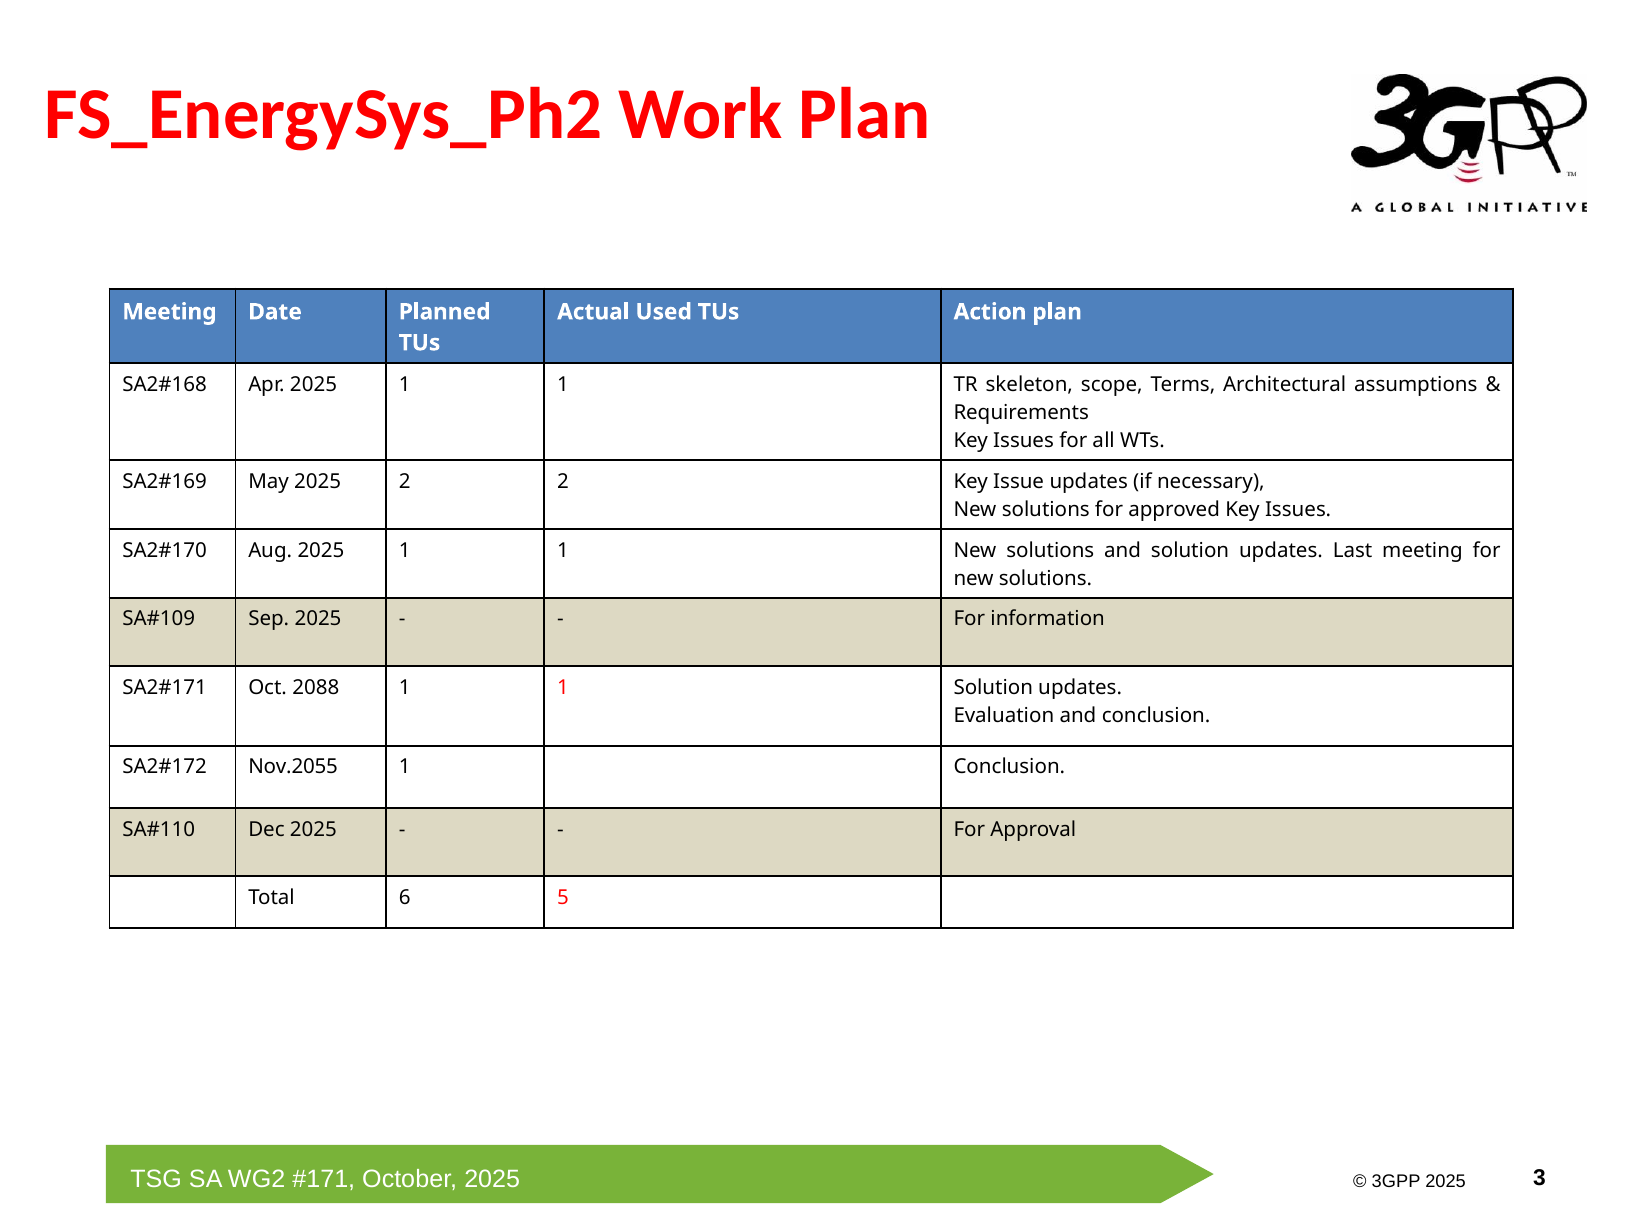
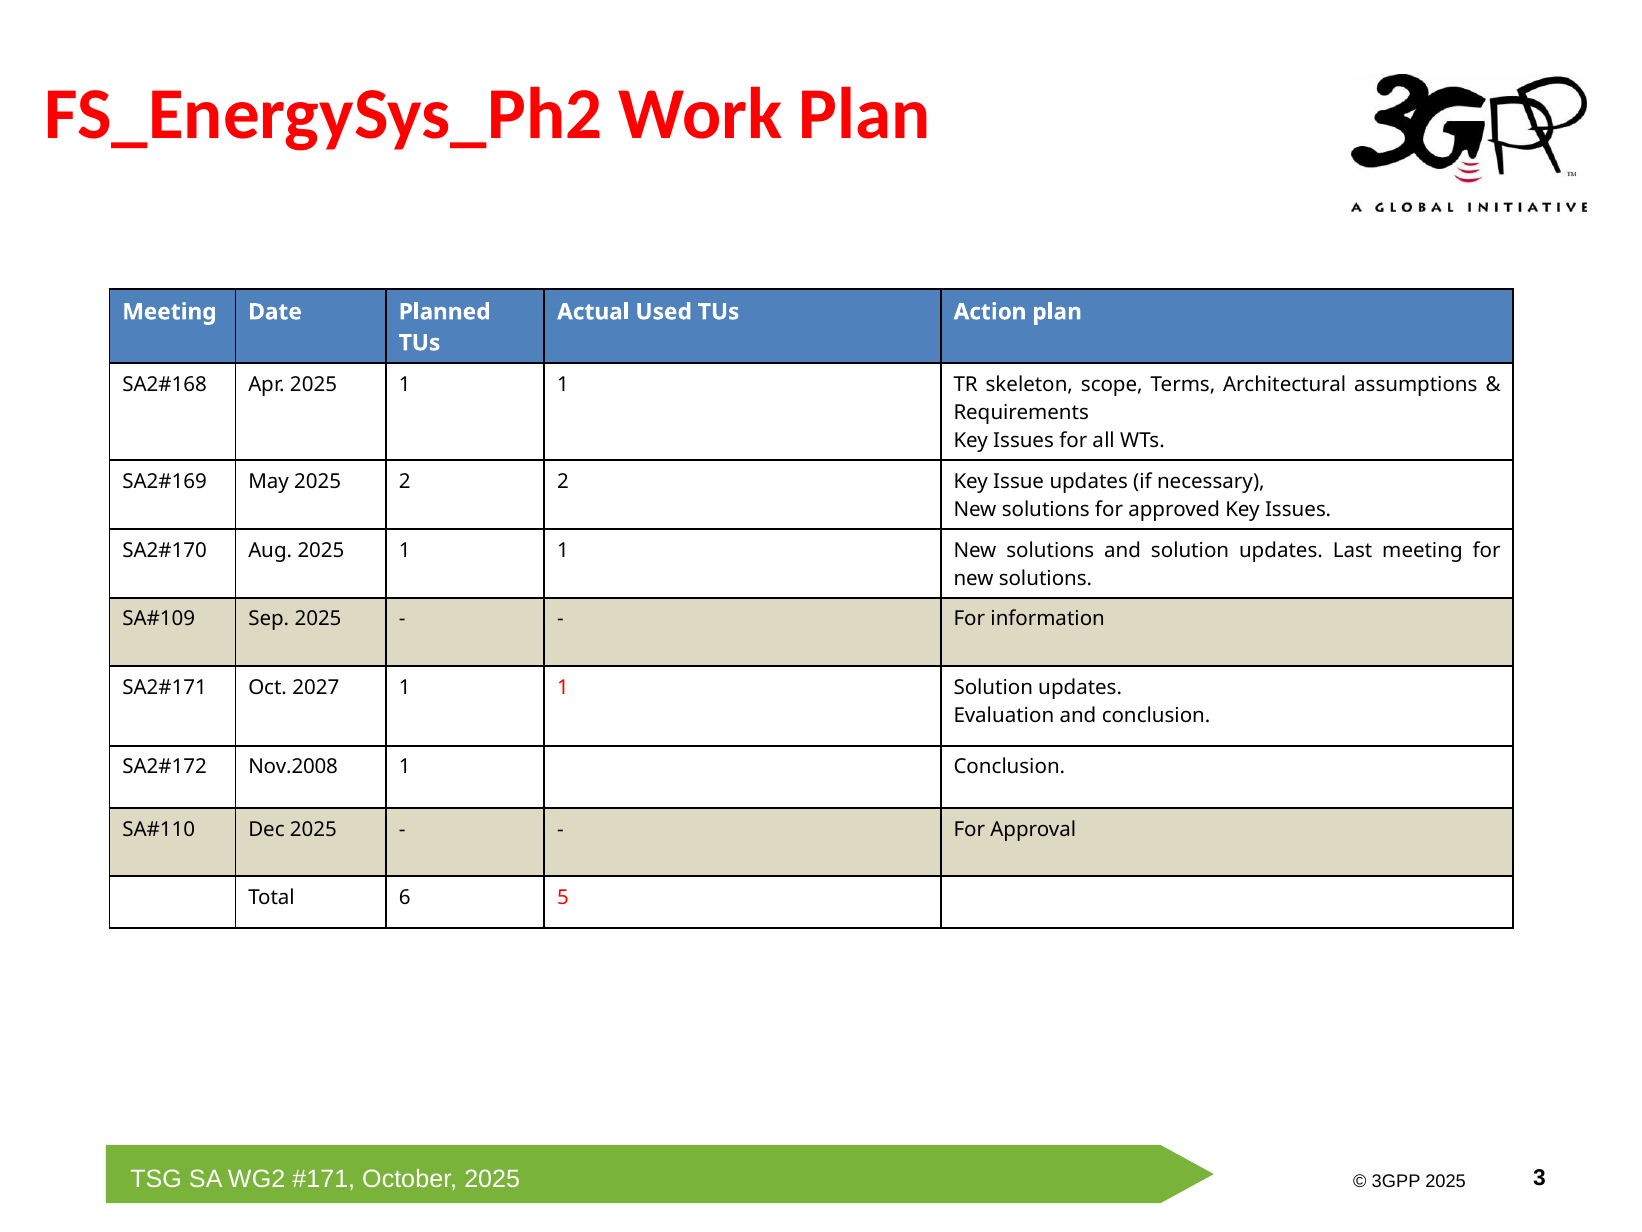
2088: 2088 -> 2027
Nov.2055: Nov.2055 -> Nov.2008
